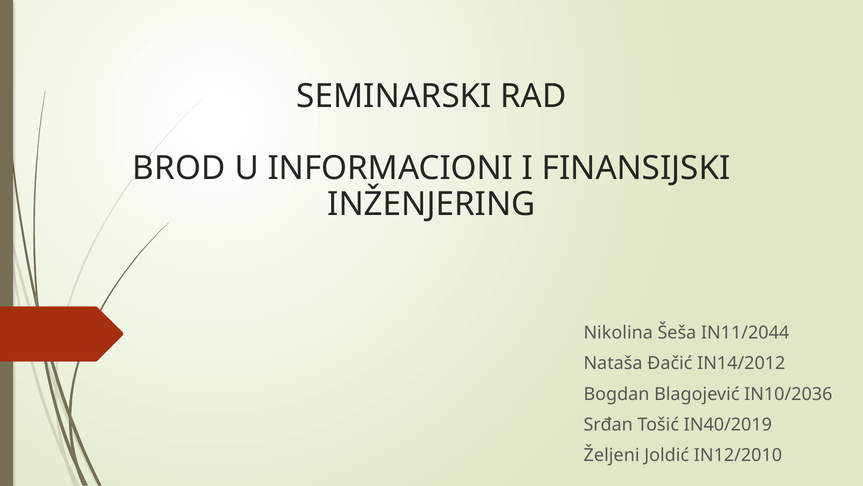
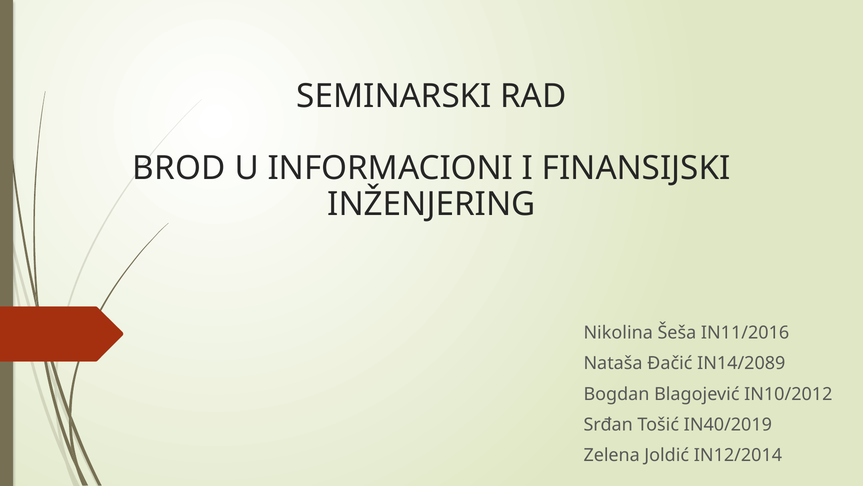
IN11/2044: IN11/2044 -> IN11/2016
IN14/2012: IN14/2012 -> IN14/2089
IN10/2036: IN10/2036 -> IN10/2012
Željeni: Željeni -> Zelena
IN12/2010: IN12/2010 -> IN12/2014
